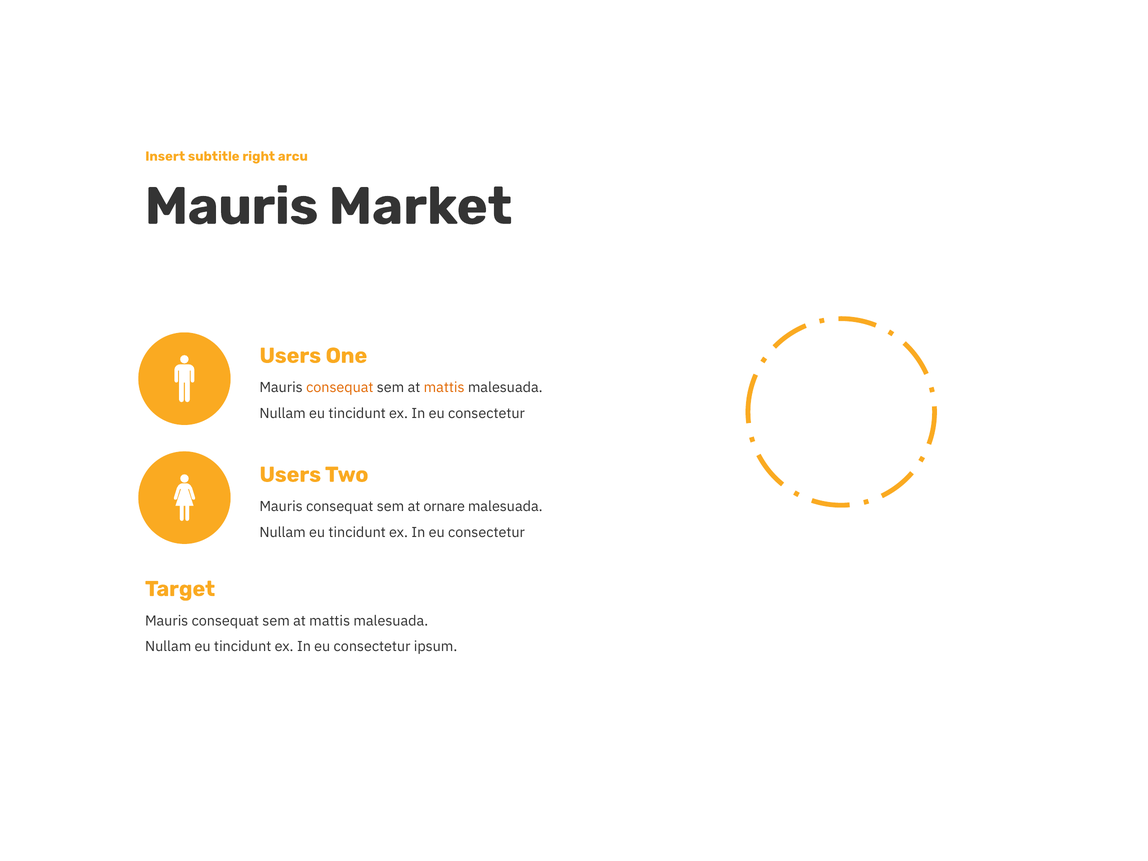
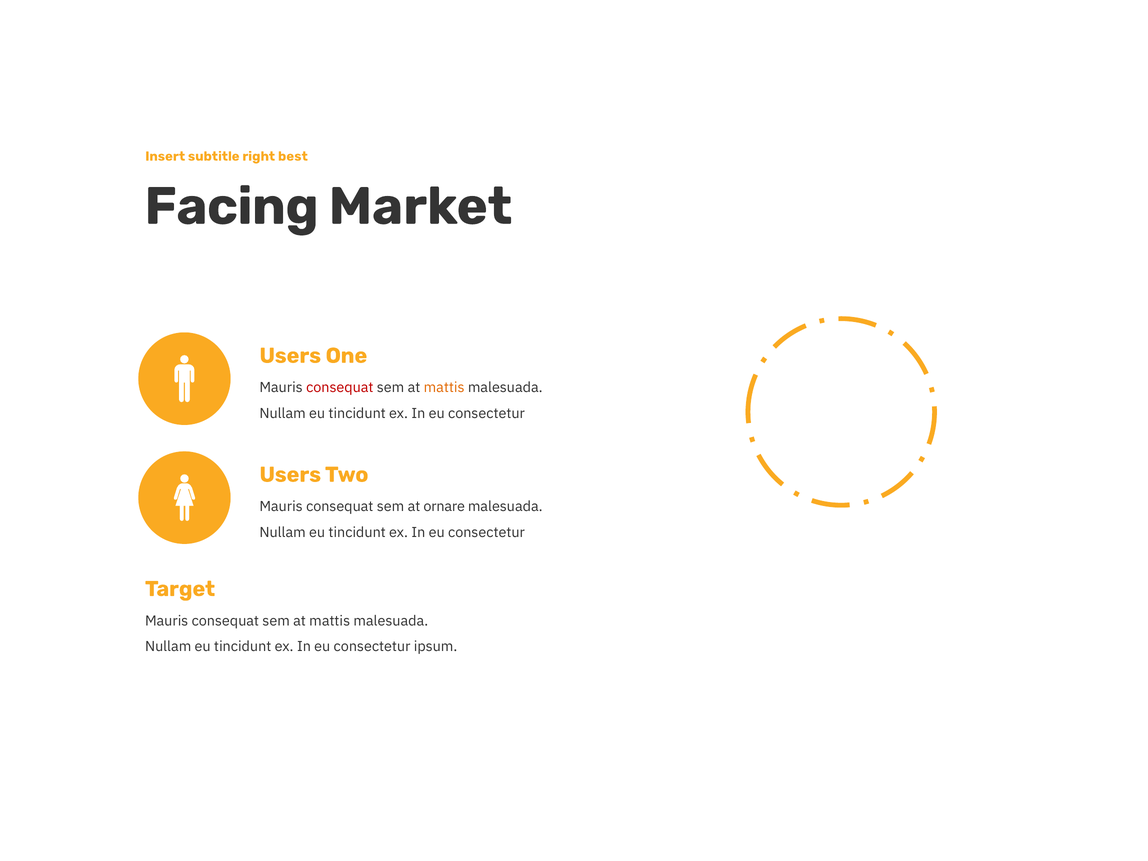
arcu: arcu -> best
Mauris at (232, 206): Mauris -> Facing
consequat at (340, 388) colour: orange -> red
